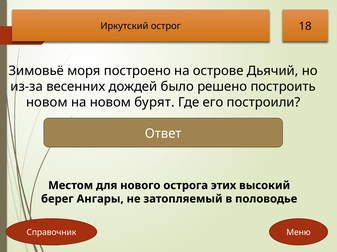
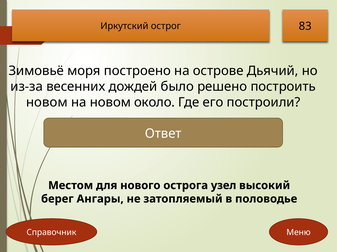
18: 18 -> 83
бурят: бурят -> около
этих: этих -> узел
